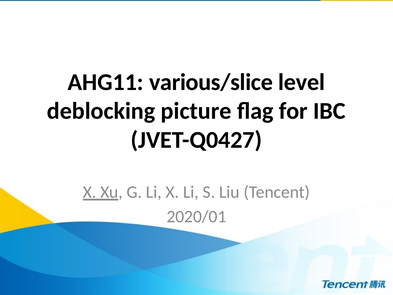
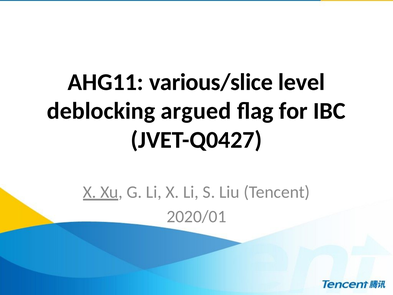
picture: picture -> argued
